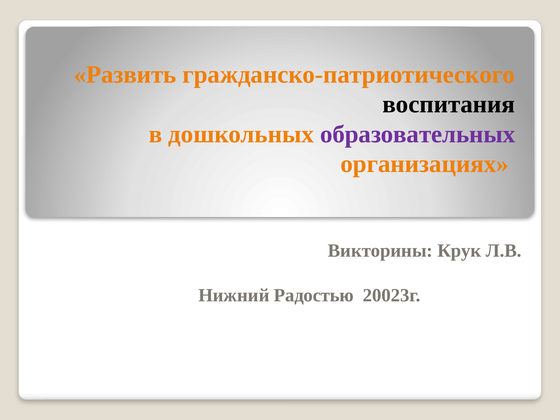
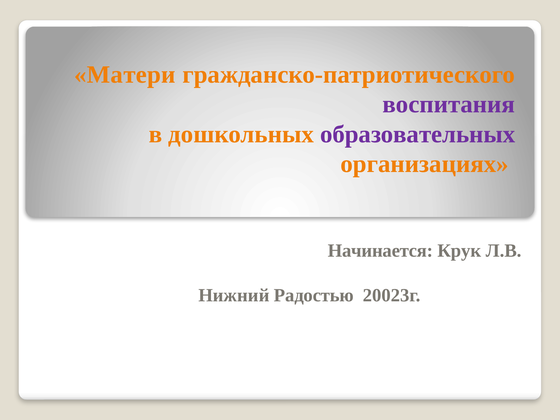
Развить: Развить -> Матери
воспитания colour: black -> purple
Викторины: Викторины -> Начинается
